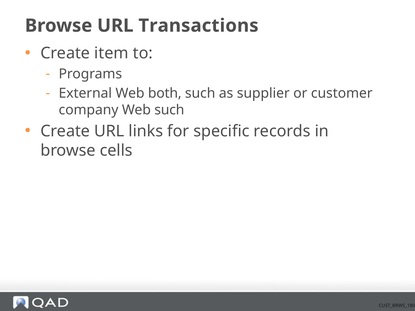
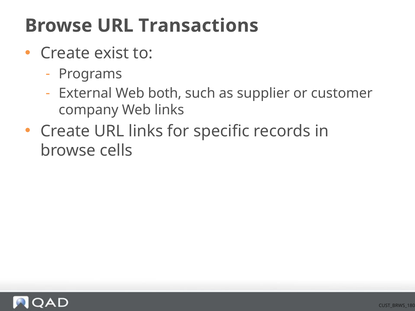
item: item -> exist
Web such: such -> links
